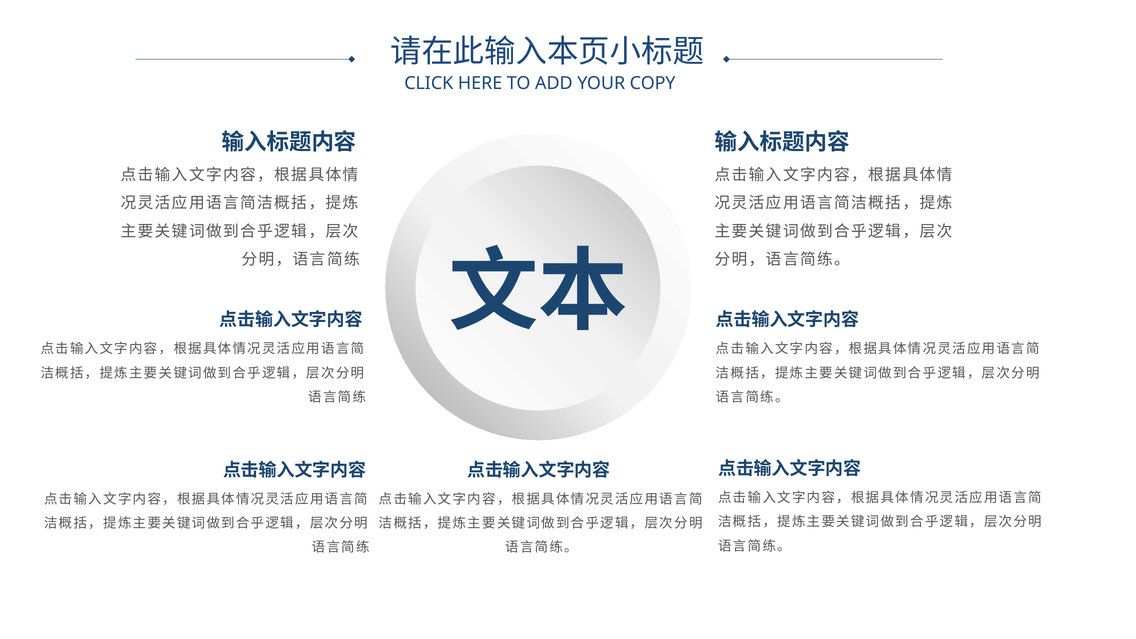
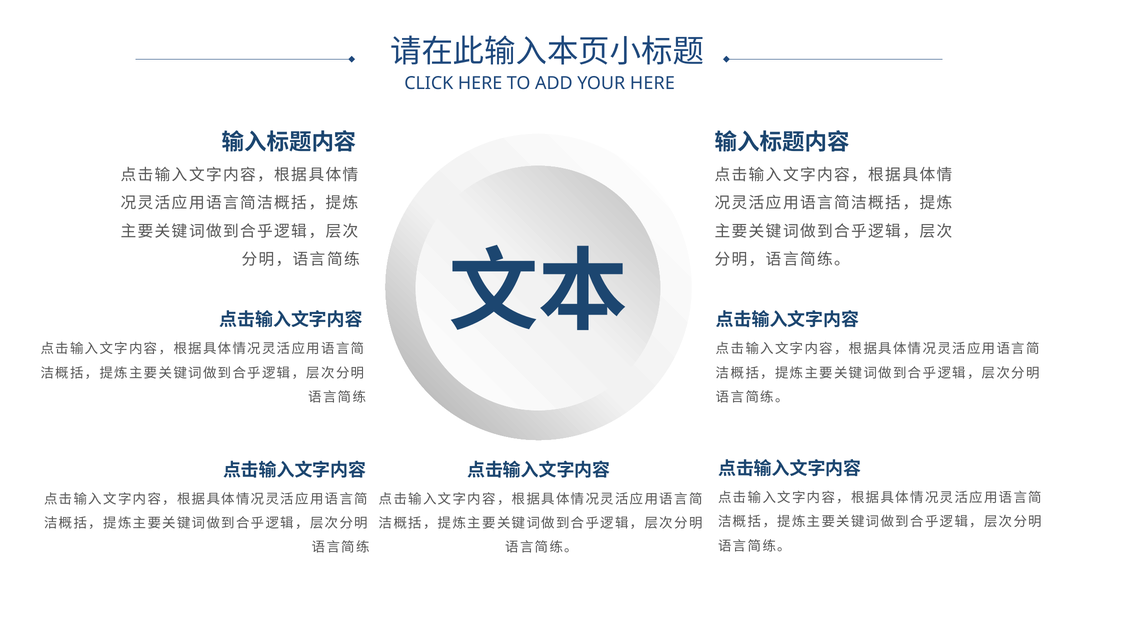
YOUR COPY: COPY -> HERE
